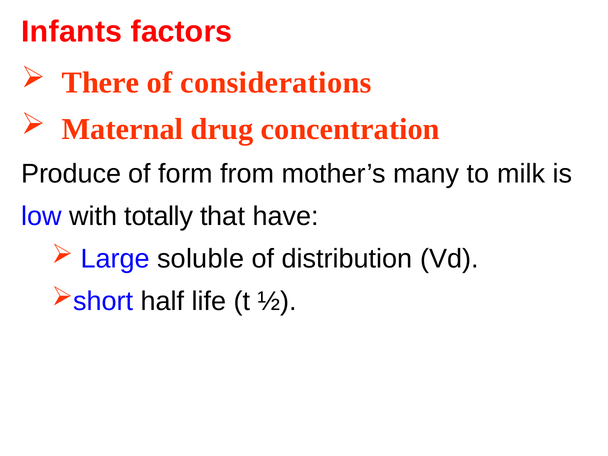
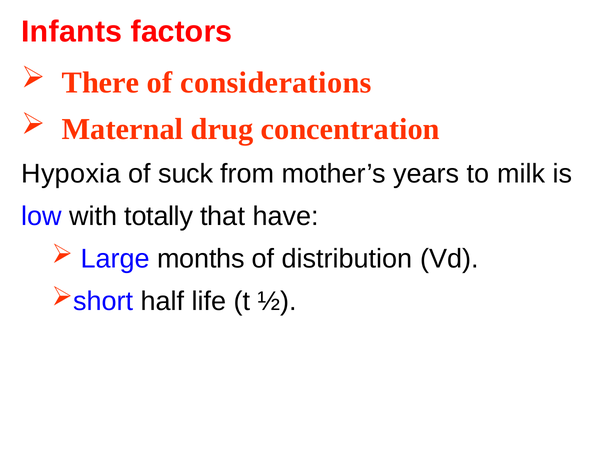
Produce: Produce -> Hypoxia
form: form -> suck
many: many -> years
soluble: soluble -> months
